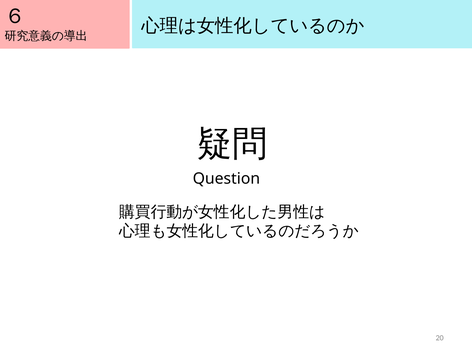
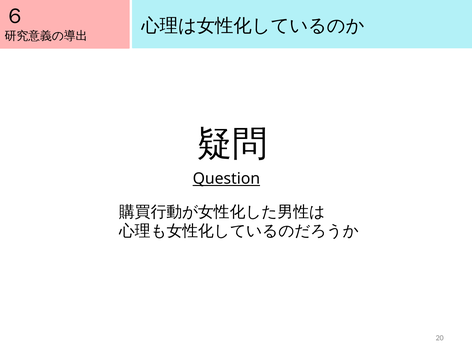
Question underline: none -> present
